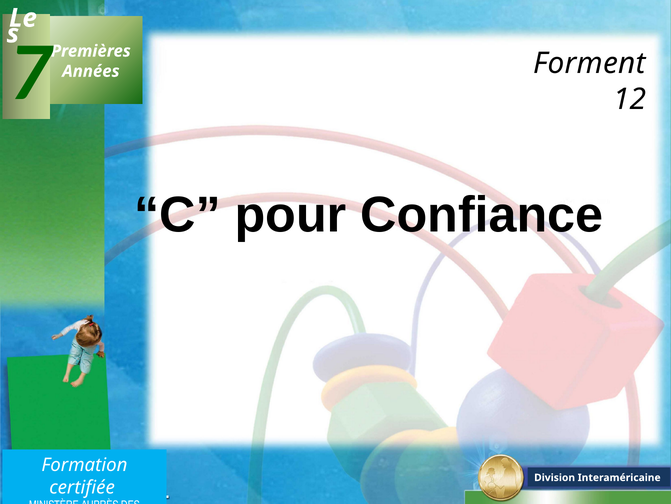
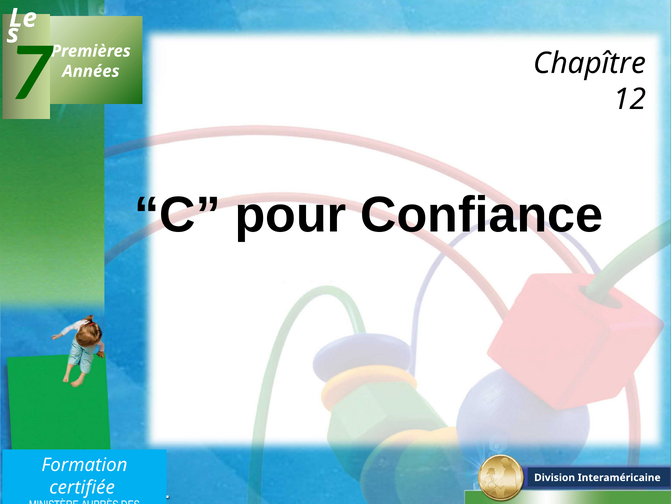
Forment: Forment -> Chapître
